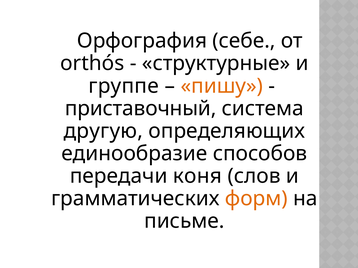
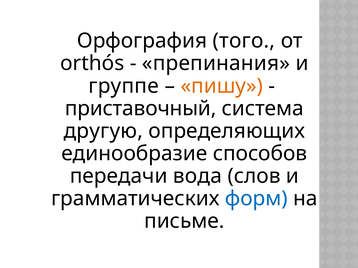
себе: себе -> того
структурные: структурные -> препинания
коня: коня -> вода
форм colour: orange -> blue
